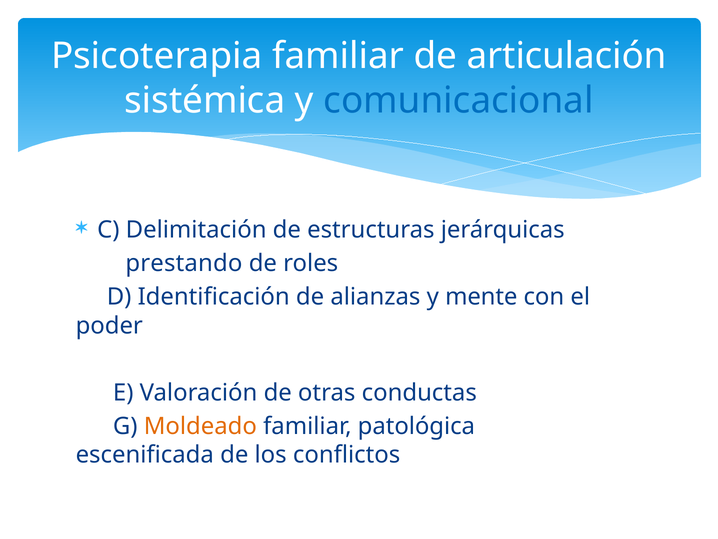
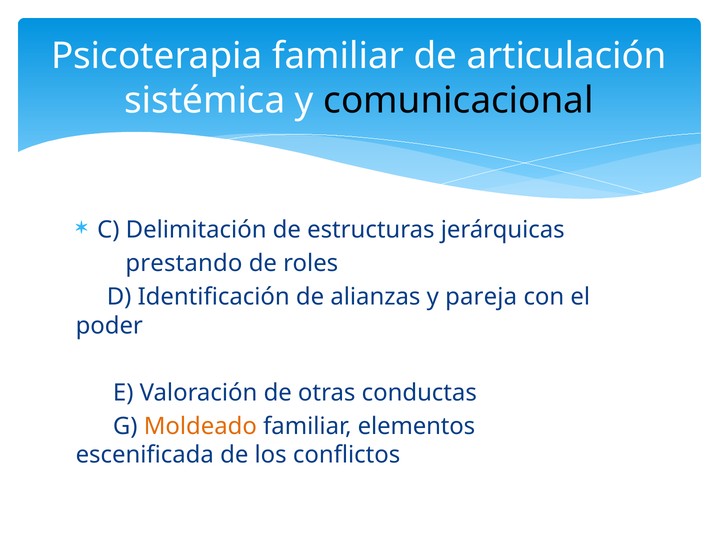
comunicacional colour: blue -> black
mente: mente -> pareja
patológica: patológica -> elementos
